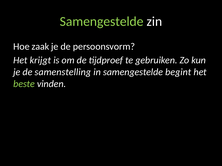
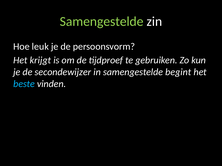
zaak: zaak -> leuk
samenstelling: samenstelling -> secondewijzer
beste colour: light green -> light blue
